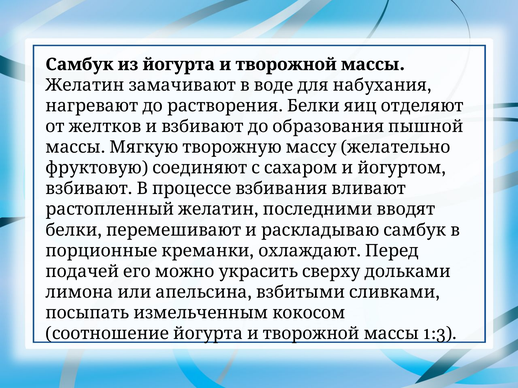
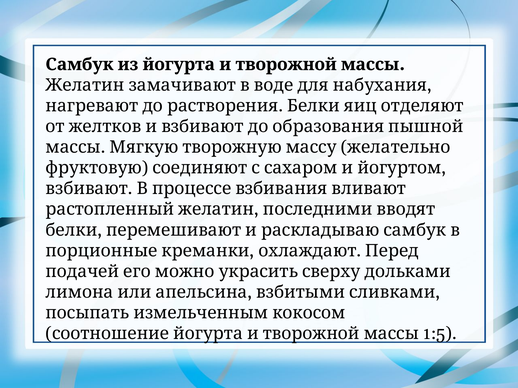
1:3: 1:3 -> 1:5
